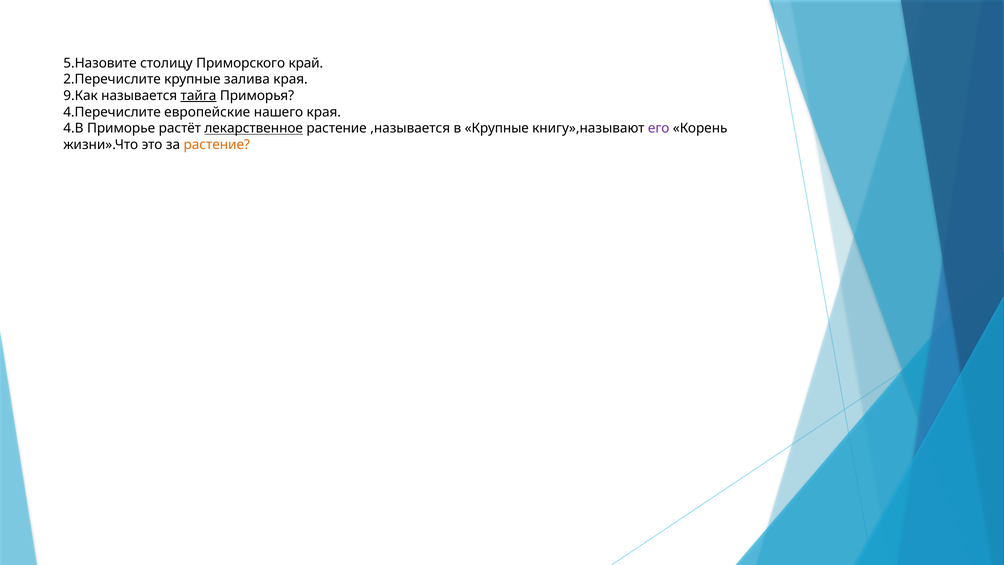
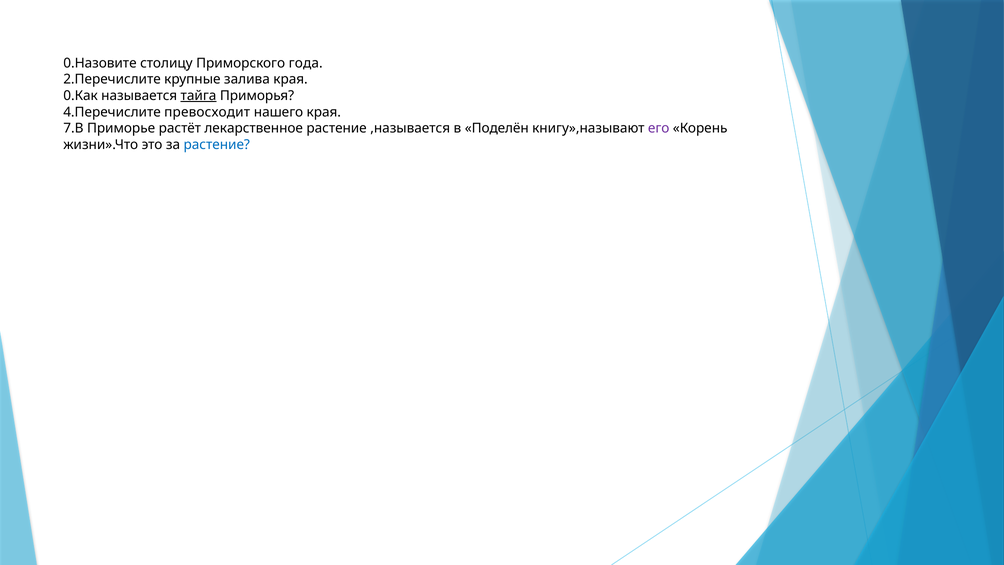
5.Назовите: 5.Назовите -> 0.Назовите
край: край -> года
9.Как: 9.Как -> 0.Как
европейские: европейские -> превосходит
4.В: 4.В -> 7.В
лекарственное underline: present -> none
в Крупные: Крупные -> Поделён
растение at (217, 145) colour: orange -> blue
